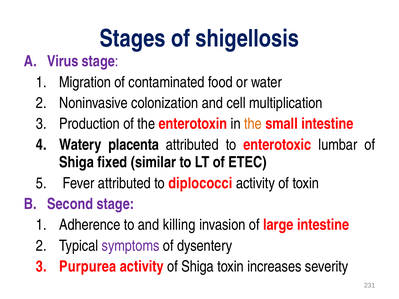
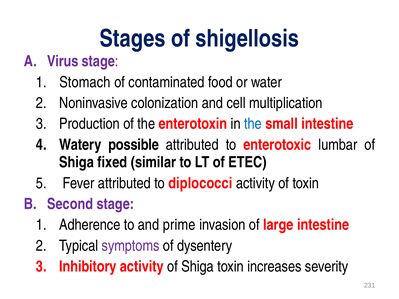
Migration: Migration -> Stomach
the at (253, 124) colour: orange -> blue
placenta: placenta -> possible
killing: killing -> prime
Purpurea: Purpurea -> Inhibitory
